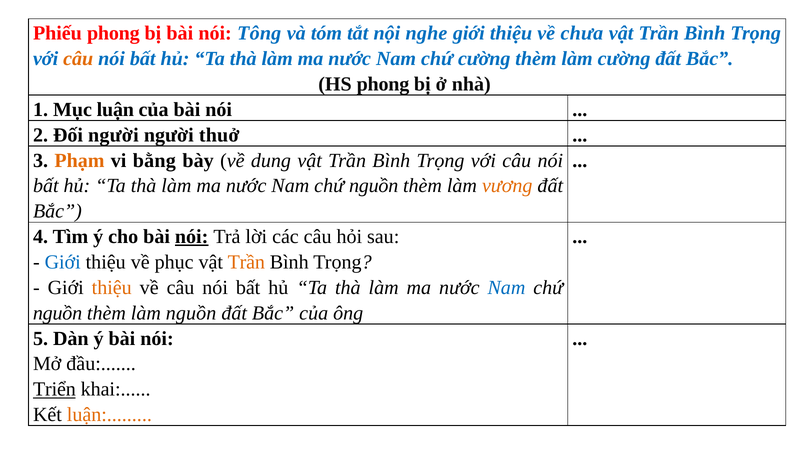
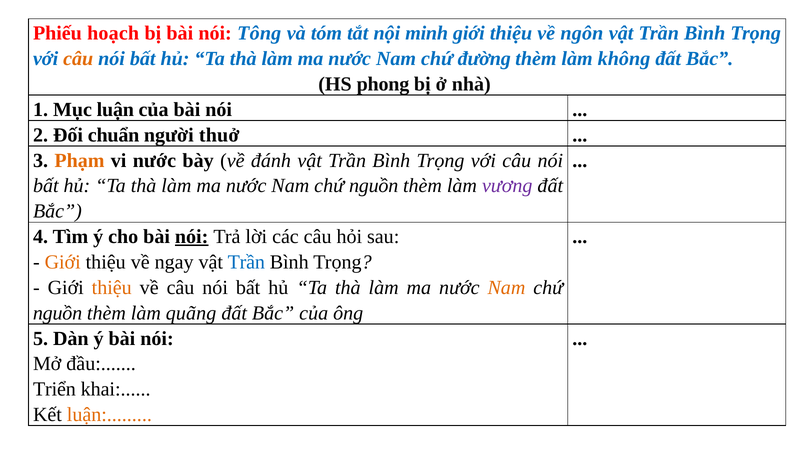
Phiếu phong: phong -> hoạch
nghe: nghe -> minh
chưa: chưa -> ngôn
chứ cường: cường -> đường
làm cường: cường -> không
Đối người: người -> chuẩn
bằng: bằng -> nước
dung: dung -> đánh
vương colour: orange -> purple
Giới at (63, 262) colour: blue -> orange
phục: phục -> ngay
Trần colour: orange -> blue
Nam at (506, 288) colour: blue -> orange
làm nguồn: nguồn -> quãng
Triển underline: present -> none
